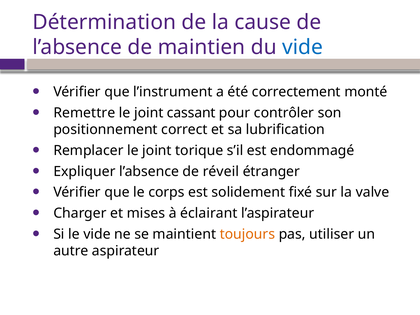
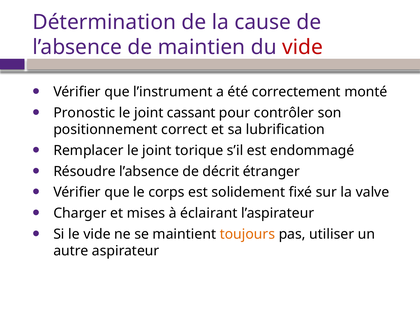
vide at (303, 47) colour: blue -> red
Remettre: Remettre -> Pronostic
Expliquer: Expliquer -> Résoudre
réveil: réveil -> décrit
